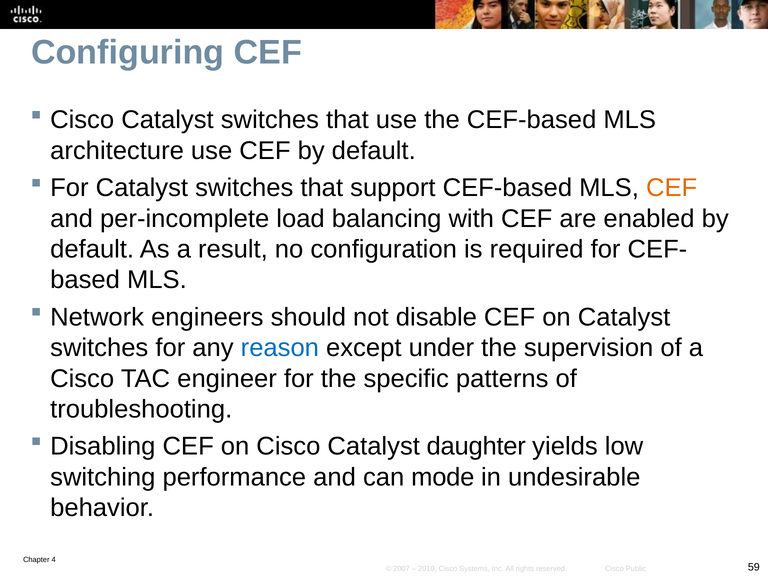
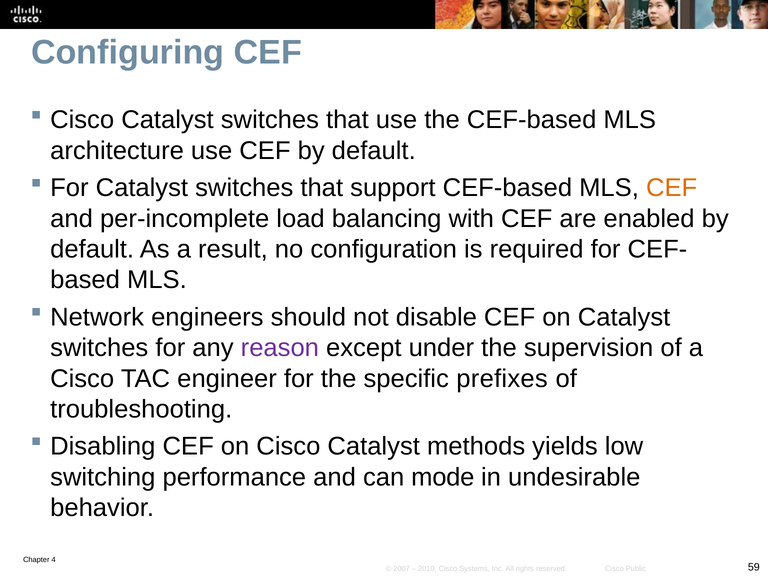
reason colour: blue -> purple
patterns: patterns -> prefixes
daughter: daughter -> methods
